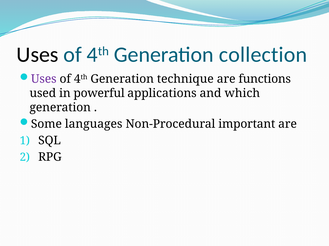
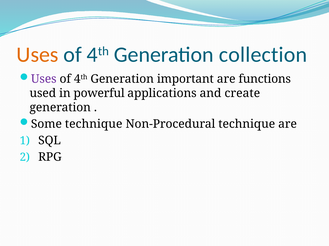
Uses at (37, 55) colour: black -> orange
technique: technique -> important
which: which -> create
Some languages: languages -> technique
Non-Procedural important: important -> technique
